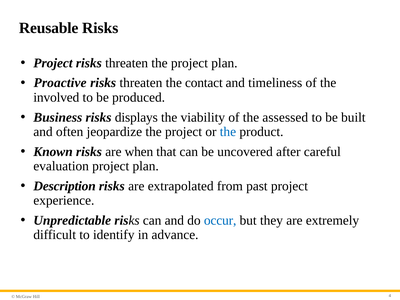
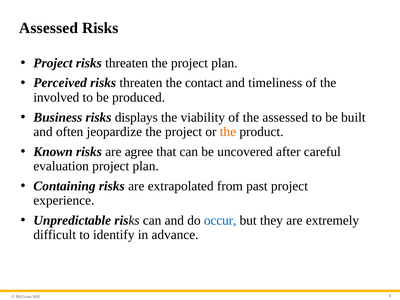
Reusable at (49, 28): Reusable -> Assessed
Proactive: Proactive -> Perceived
the at (228, 132) colour: blue -> orange
when: when -> agree
Description: Description -> Containing
